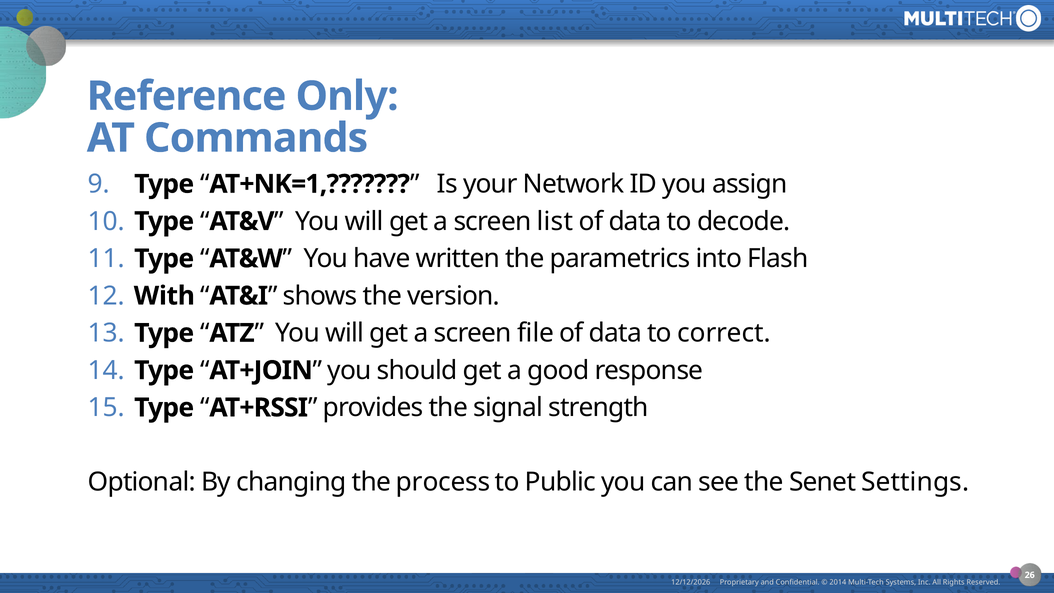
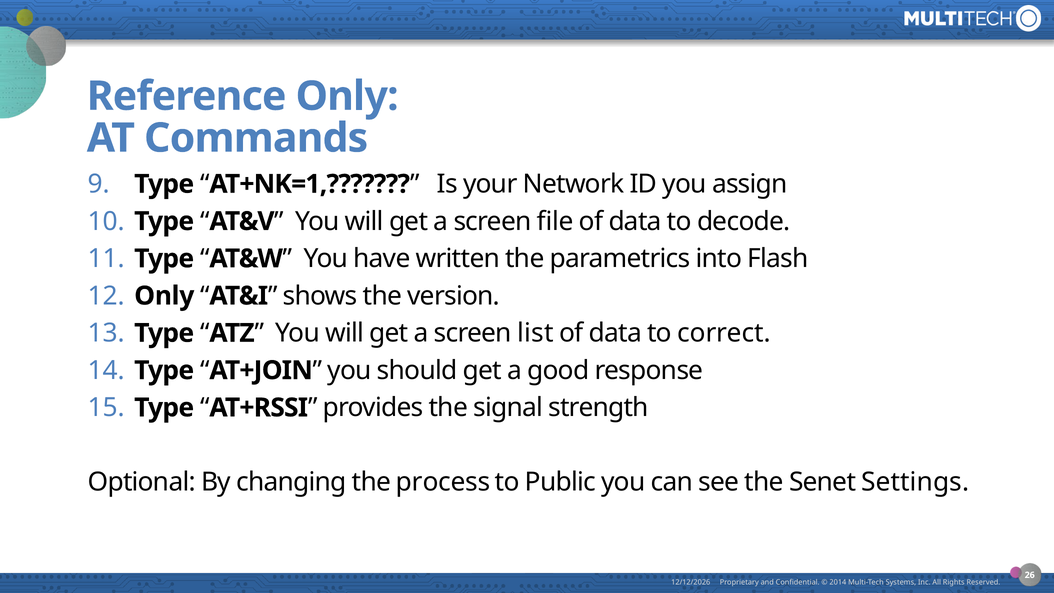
list: list -> file
With at (164, 296): With -> Only
file: file -> list
